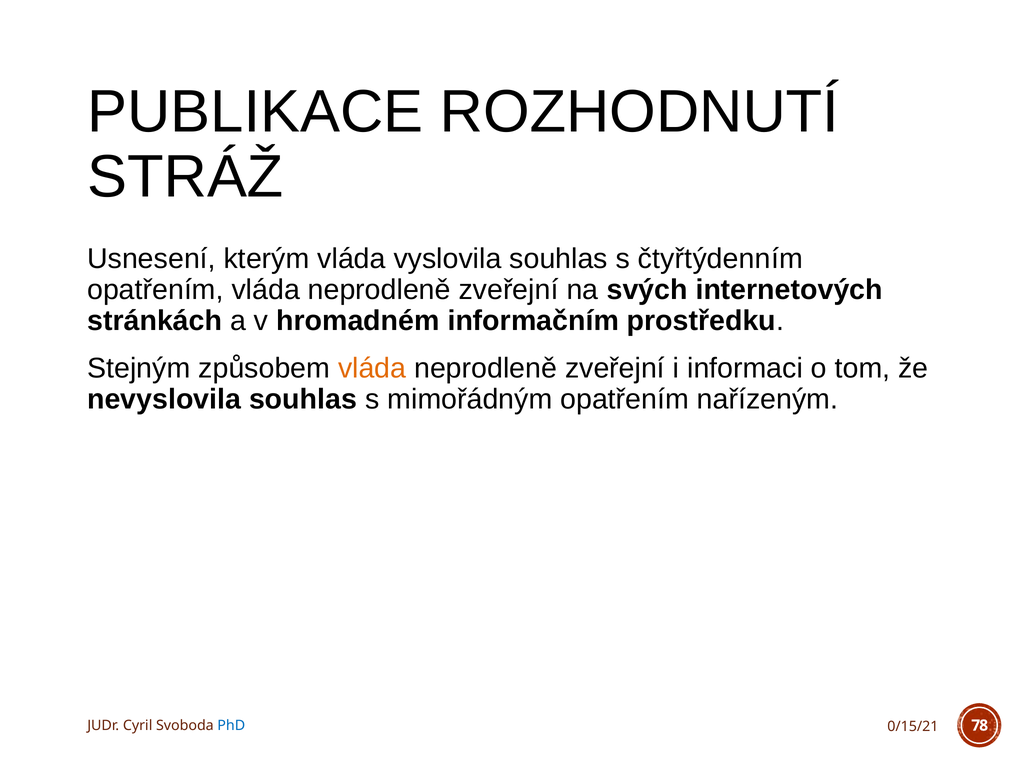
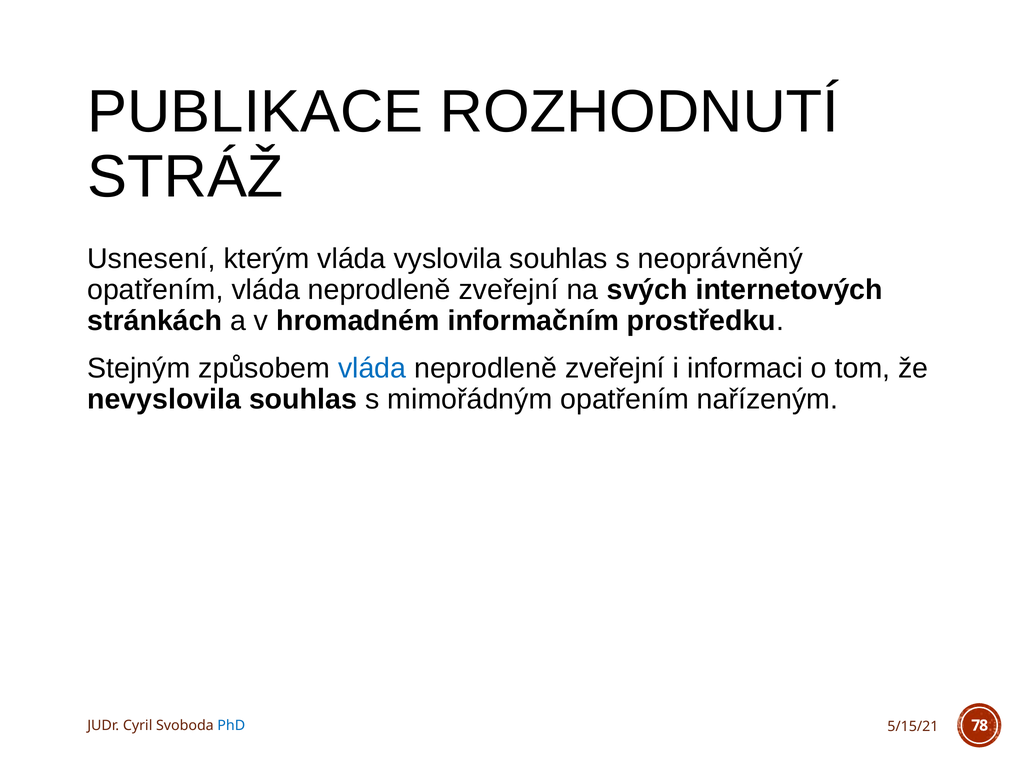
čtyřtýdenním: čtyřtýdenním -> neoprávněný
vláda at (372, 368) colour: orange -> blue
0/15/21: 0/15/21 -> 5/15/21
